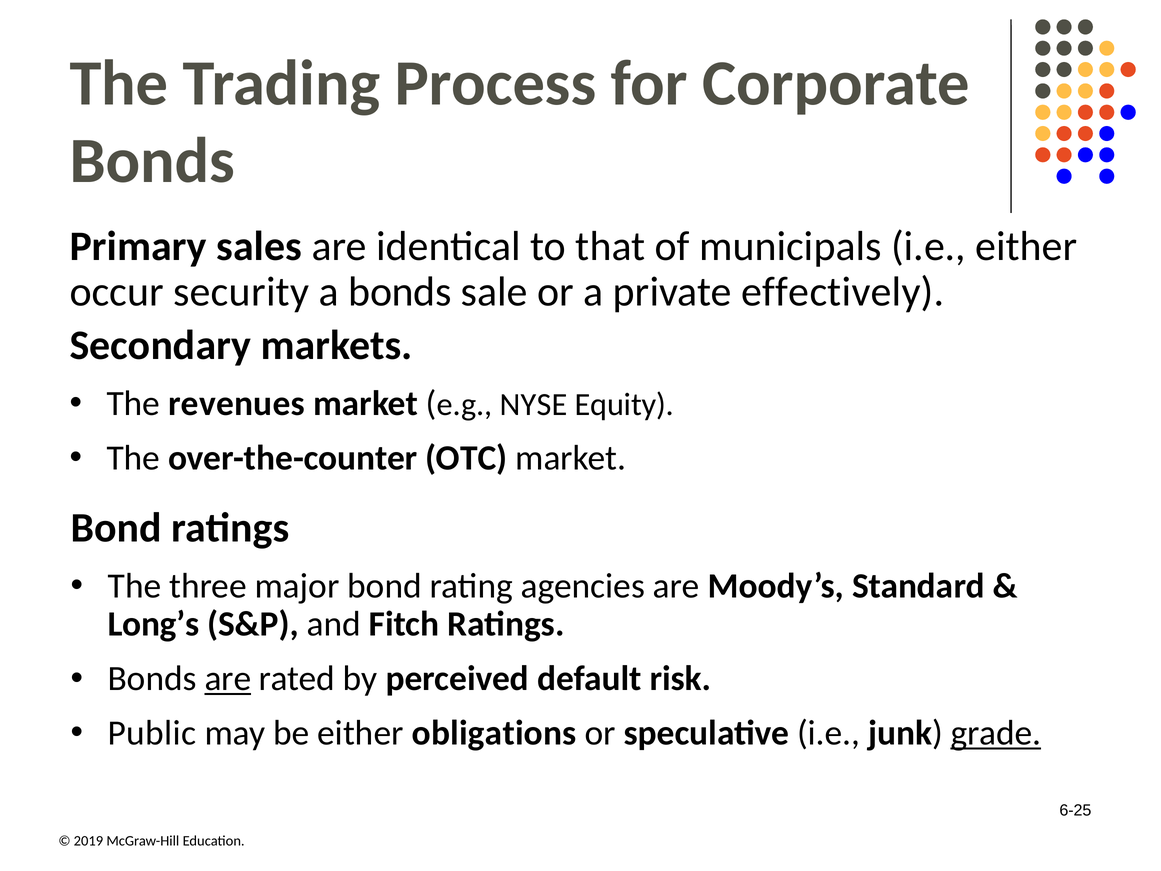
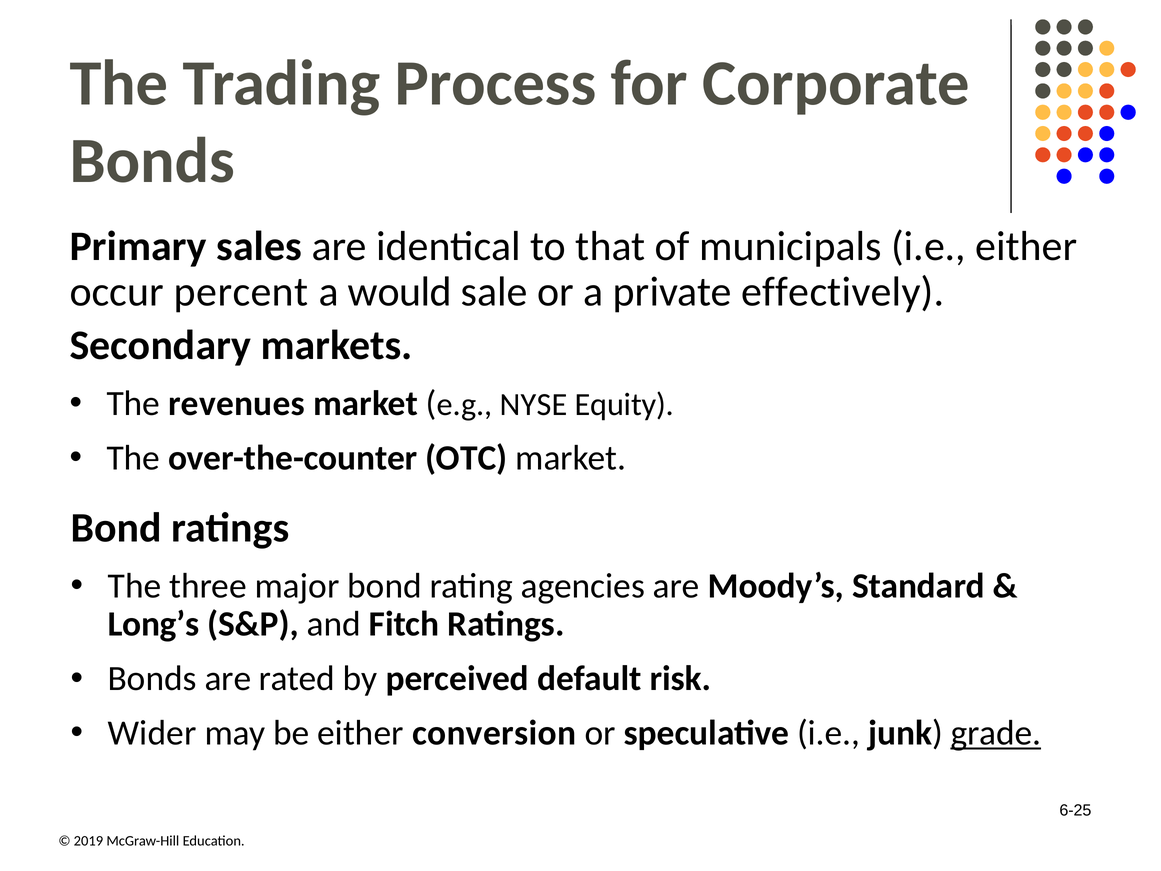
security: security -> percent
a bonds: bonds -> would
are at (228, 678) underline: present -> none
Public: Public -> Wider
obligations: obligations -> conversion
